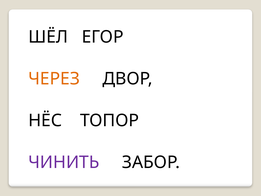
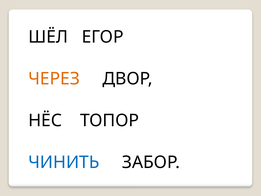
ЧИНИТЬ colour: purple -> blue
